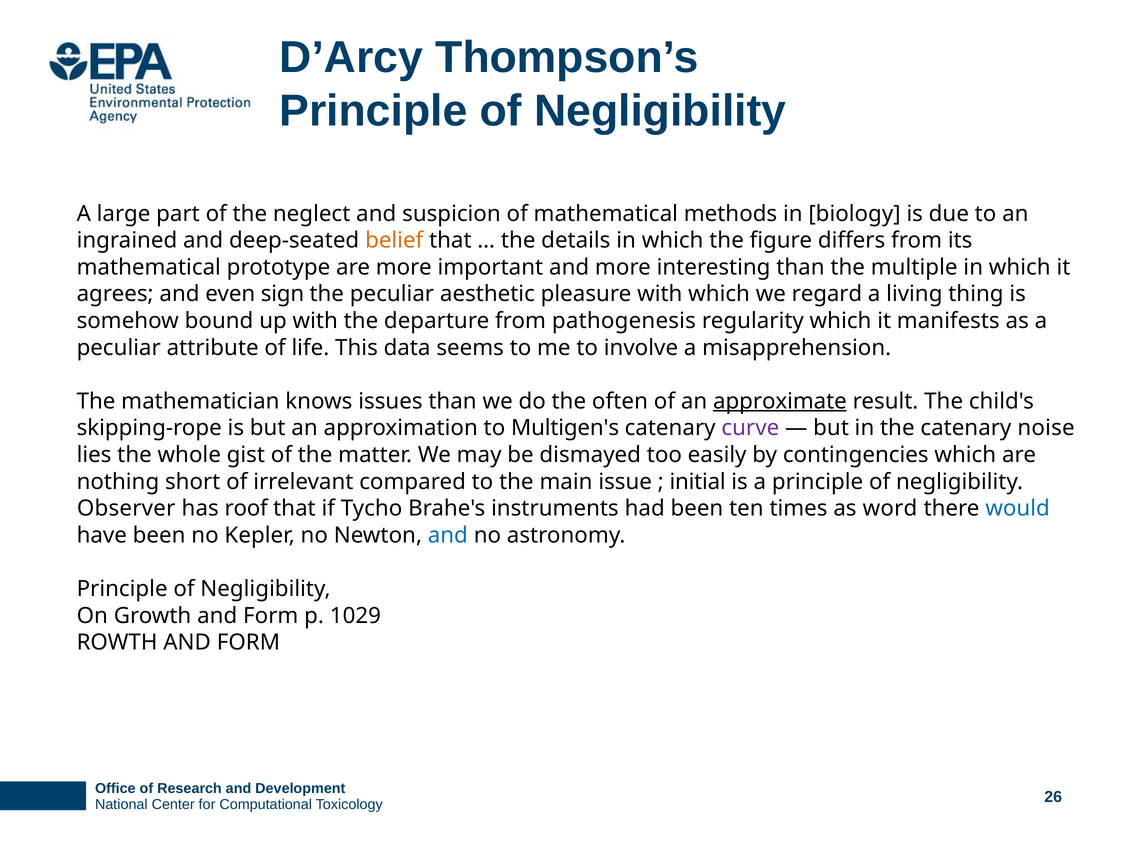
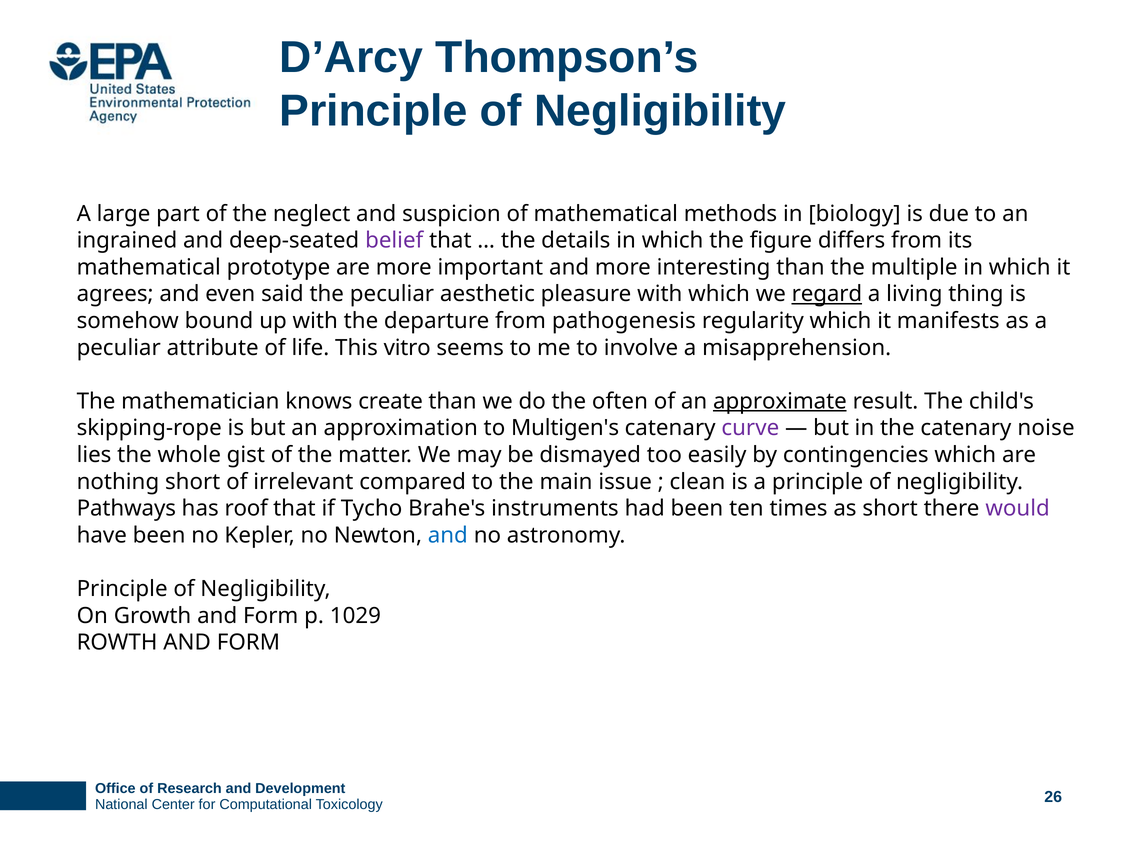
belief colour: orange -> purple
sign: sign -> said
regard underline: none -> present
data: data -> vitro
issues: issues -> create
initial: initial -> clean
Observer: Observer -> Pathways
as word: word -> short
would colour: blue -> purple
